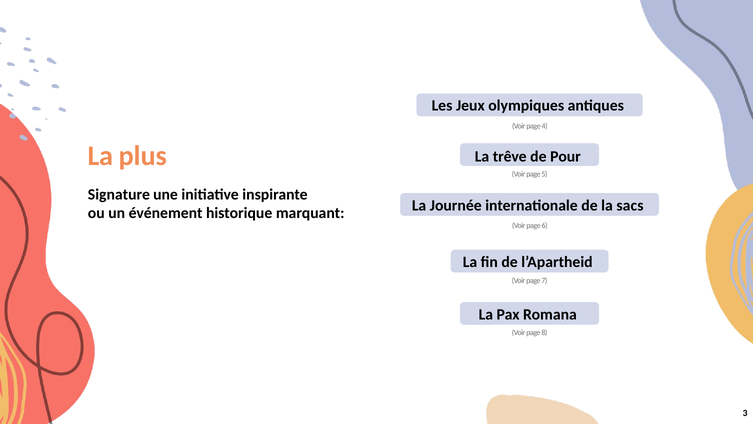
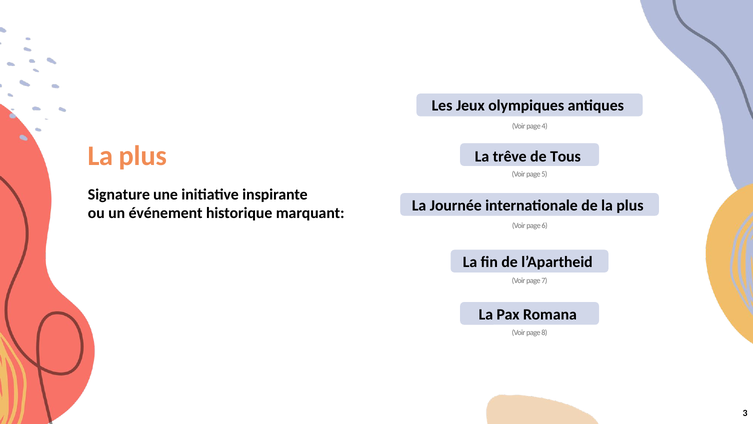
Pour: Pour -> Tous
de la sacs: sacs -> plus
